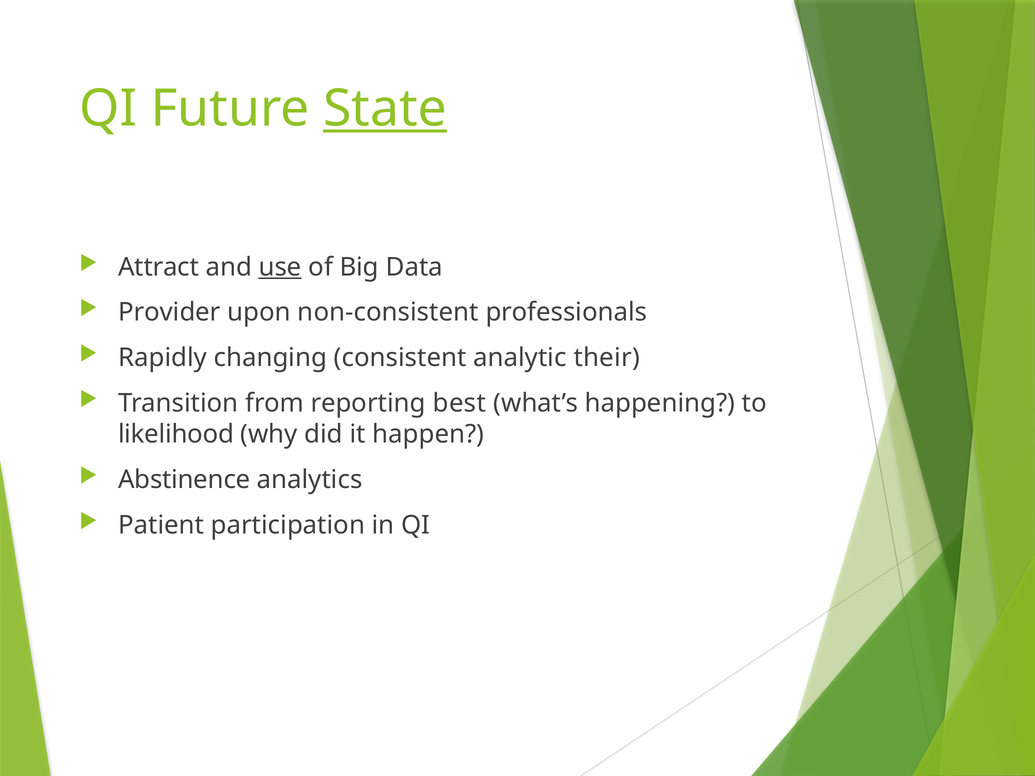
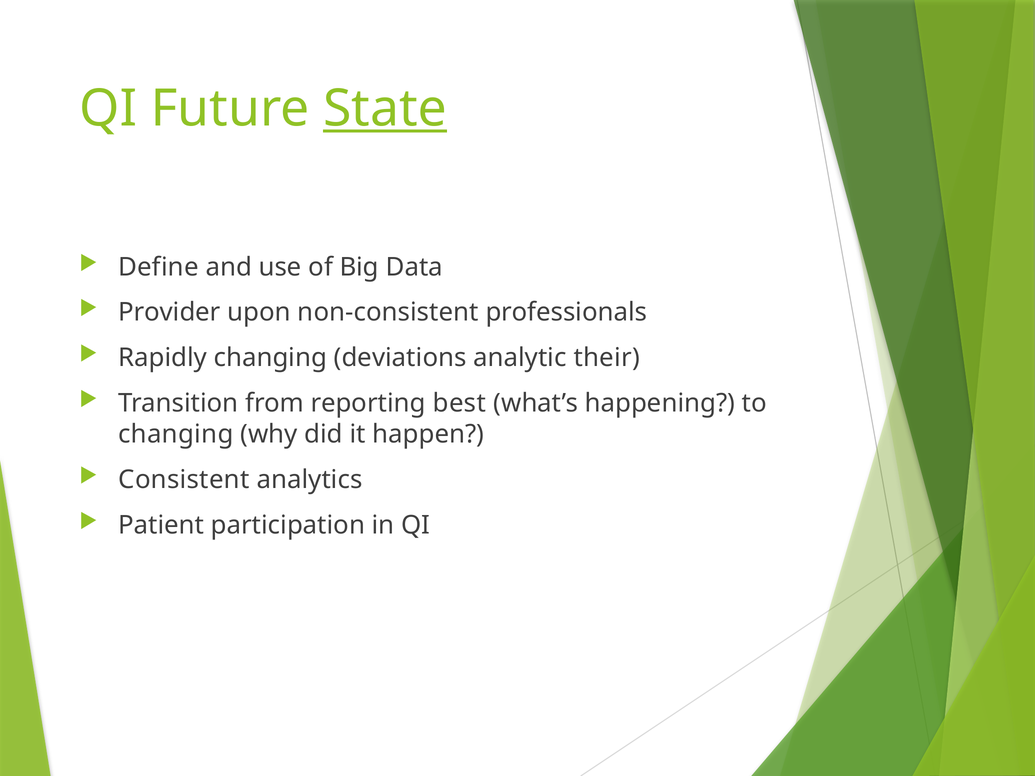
Attract: Attract -> Define
use underline: present -> none
consistent: consistent -> deviations
likelihood at (176, 434): likelihood -> changing
Abstinence: Abstinence -> Consistent
